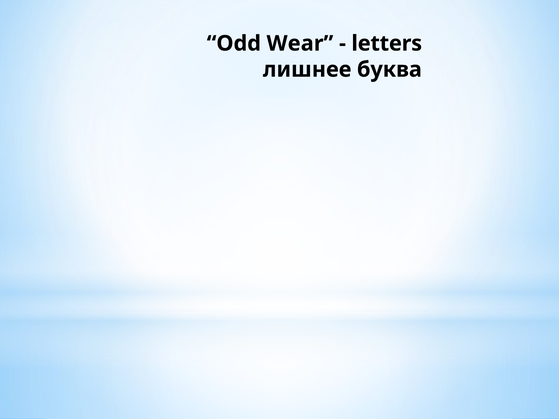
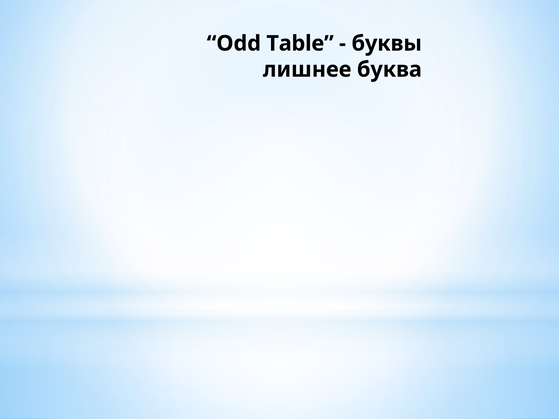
Wear: Wear -> Table
letters: letters -> буквы
